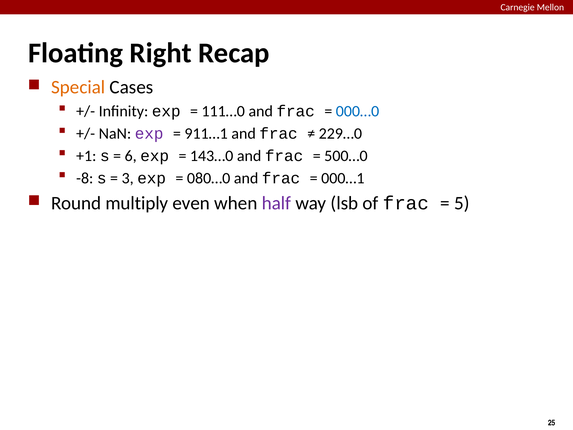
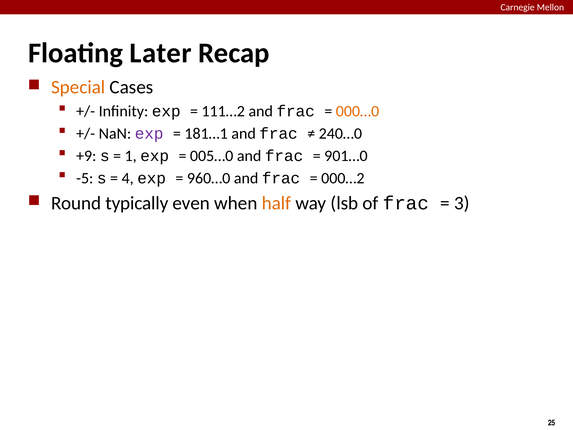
Right: Right -> Later
111…0: 111…0 -> 111…2
000…0 colour: blue -> orange
911…1: 911…1 -> 181…1
229…0: 229…0 -> 240…0
+1: +1 -> +9
6: 6 -> 1
143…0: 143…0 -> 005…0
500…0: 500…0 -> 901…0
-8: -8 -> -5
3: 3 -> 4
080…0: 080…0 -> 960…0
000…1: 000…1 -> 000…2
multiply: multiply -> typically
half colour: purple -> orange
5: 5 -> 3
